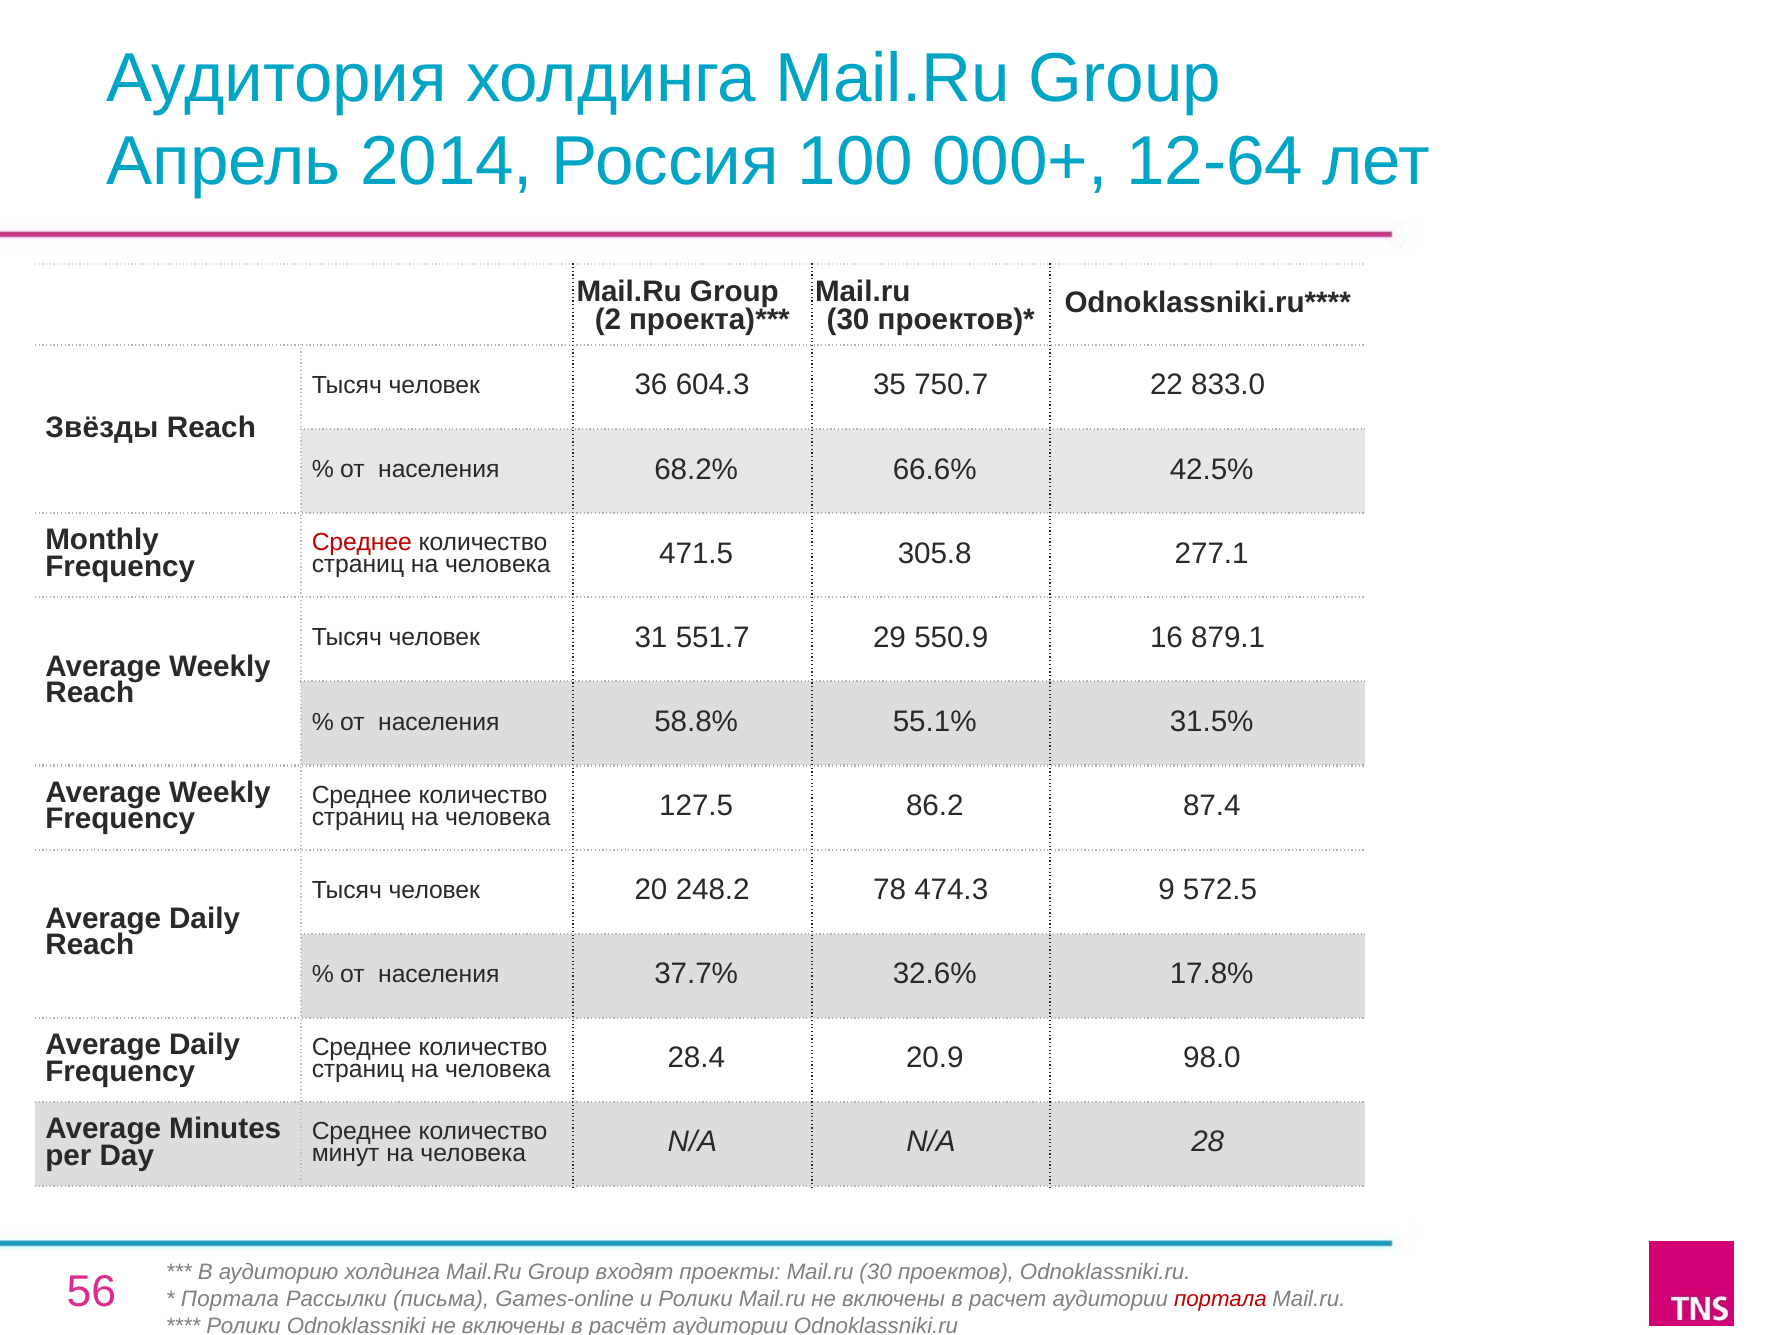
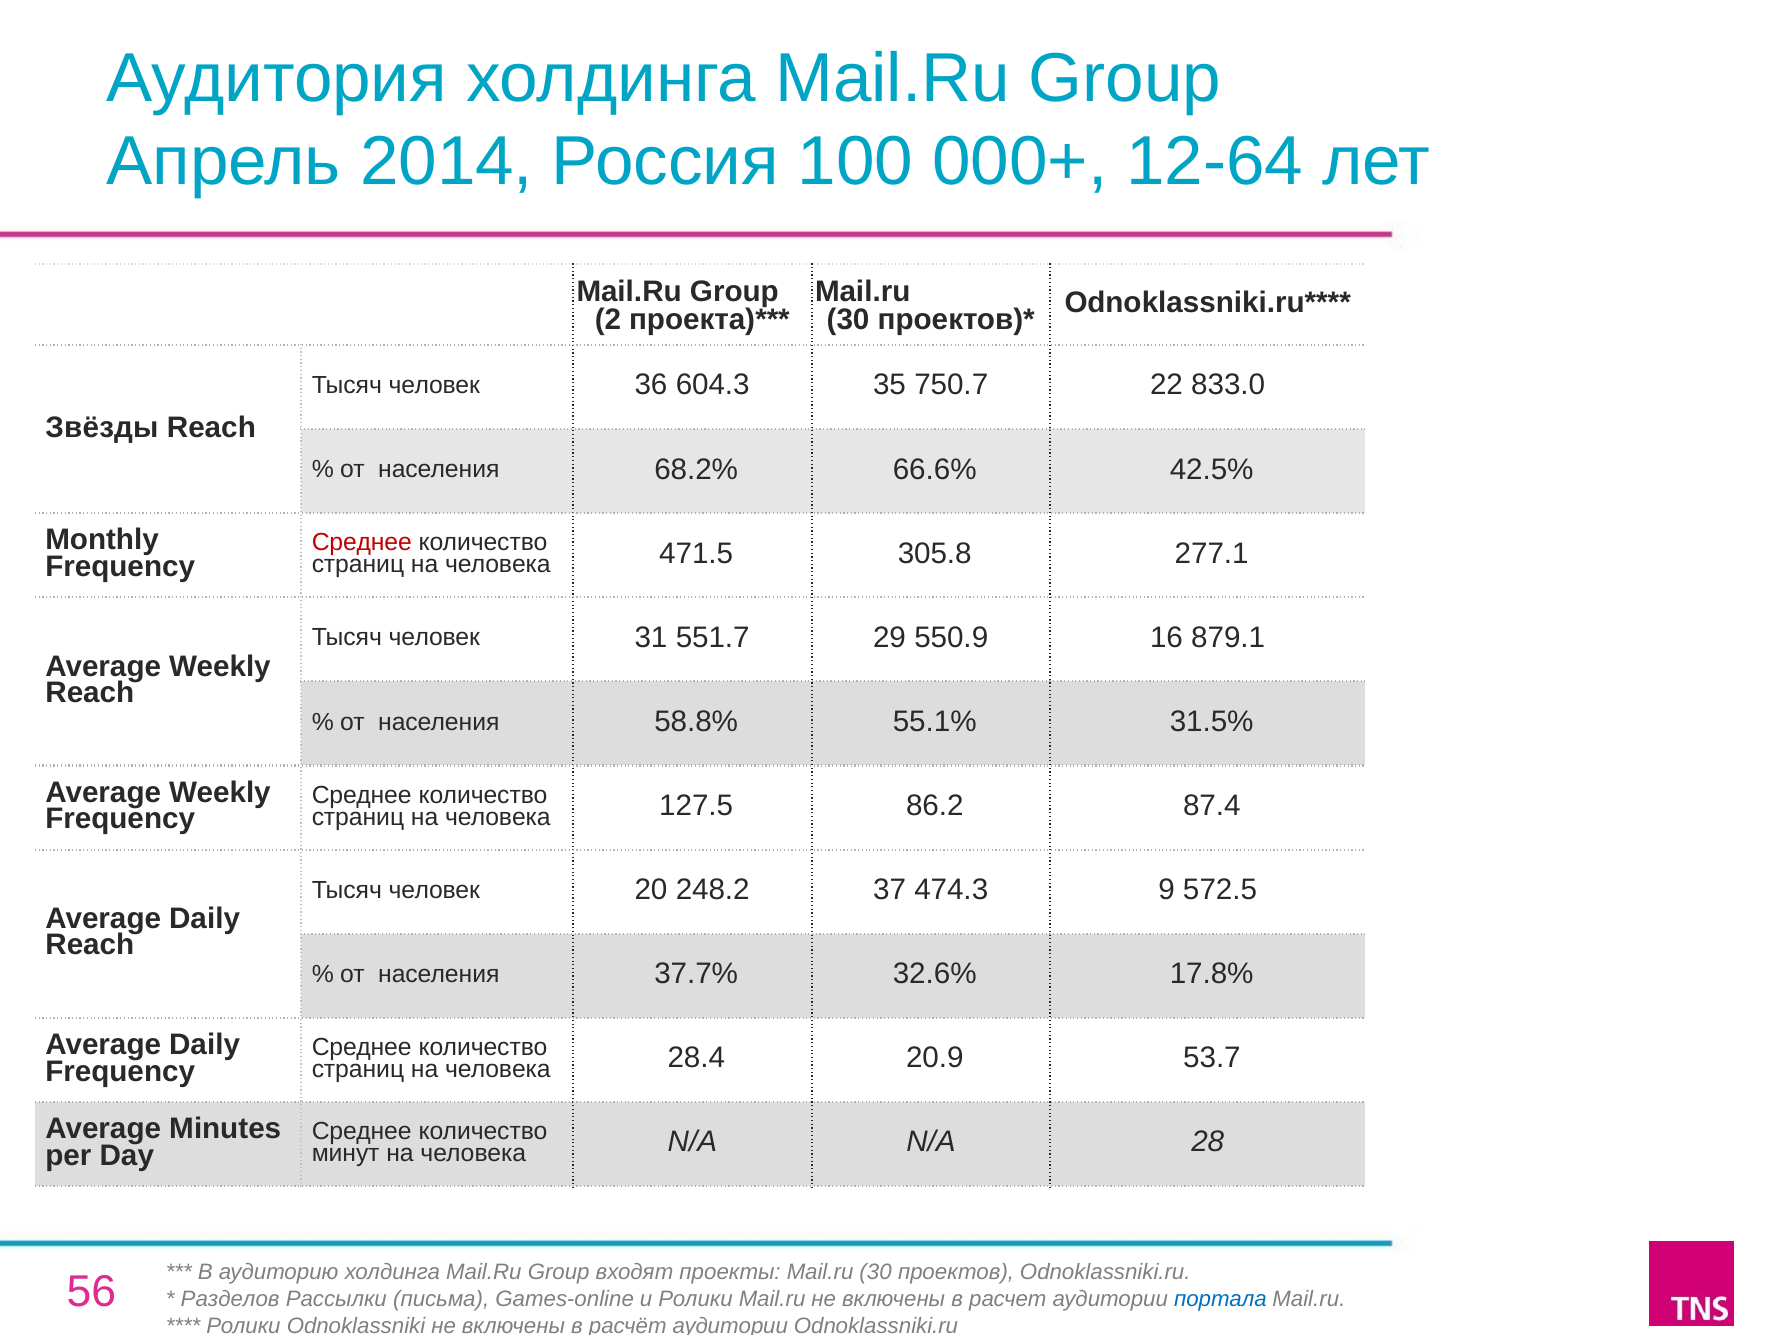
78: 78 -> 37
98.0: 98.0 -> 53.7
Портала at (230, 1299): Портала -> Разделов
портала at (1220, 1299) colour: red -> blue
